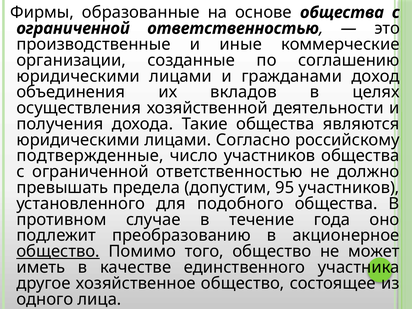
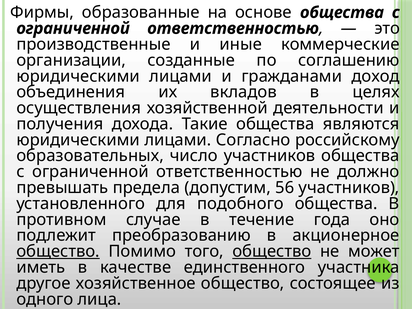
подтвержденные: подтвержденные -> образовательных
95: 95 -> 56
общество at (272, 251) underline: none -> present
